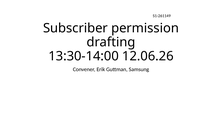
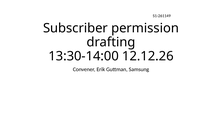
12.06.26: 12.06.26 -> 12.12.26
